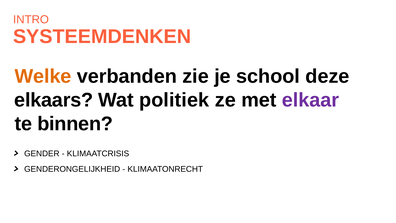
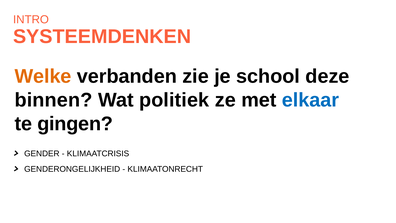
elkaars: elkaars -> binnen
elkaar colour: purple -> blue
binnen: binnen -> gingen
